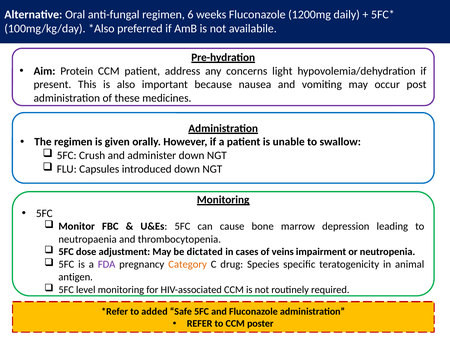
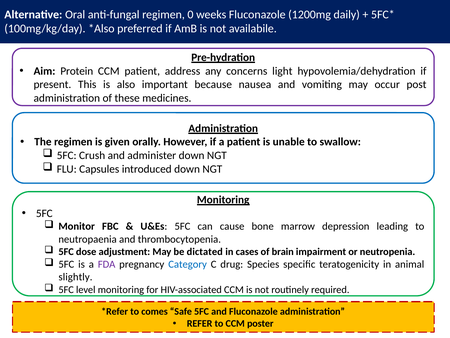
6: 6 -> 0
veins: veins -> brain
Category colour: orange -> blue
antigen: antigen -> slightly
added: added -> comes
